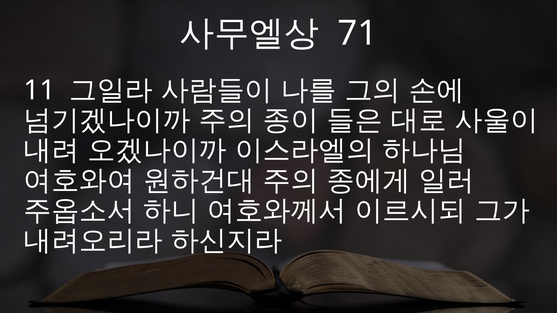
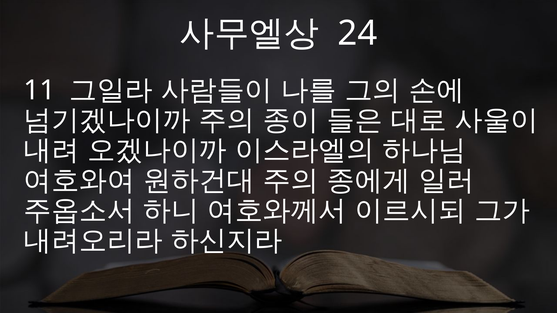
71: 71 -> 24
